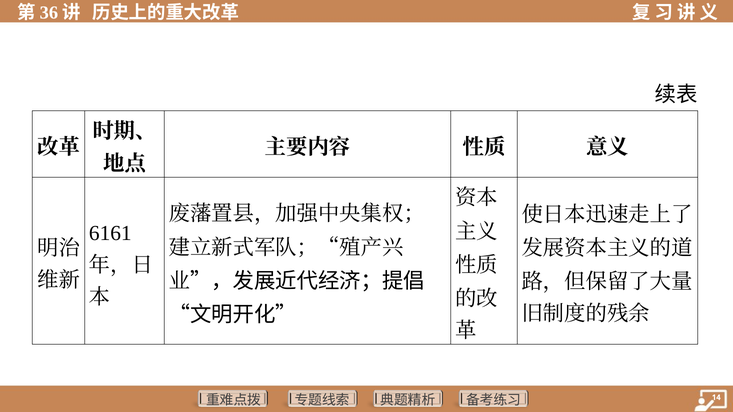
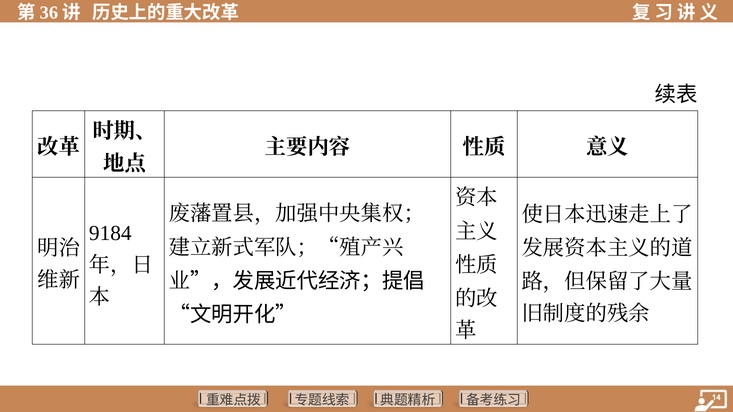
6161: 6161 -> 9184
